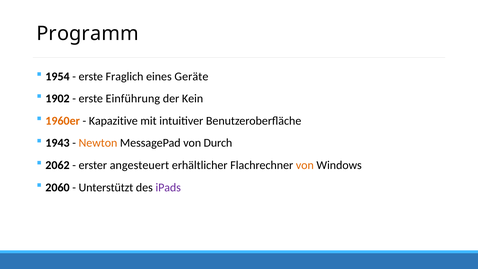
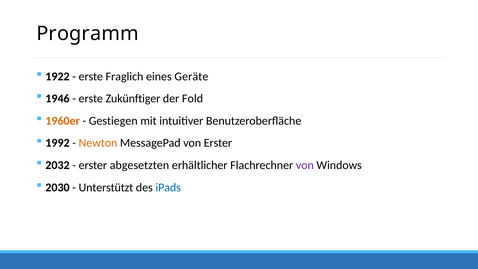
1954: 1954 -> 1922
1902: 1902 -> 1946
Einführung: Einführung -> Zukünftiger
Kein: Kein -> Fold
Kapazitive: Kapazitive -> Gestiegen
1943: 1943 -> 1992
von Durch: Durch -> Erster
2062: 2062 -> 2032
angesteuert: angesteuert -> abgesetzten
von at (305, 165) colour: orange -> purple
2060: 2060 -> 2030
iPads colour: purple -> blue
